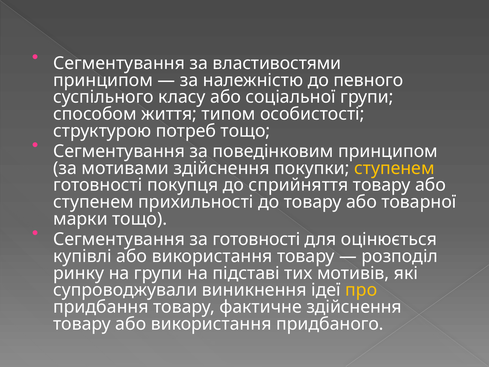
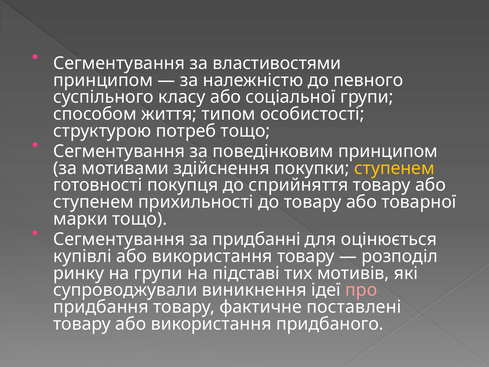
за готовності: готовності -> придбанні
про colour: yellow -> pink
фактичне здійснення: здійснення -> поставлені
